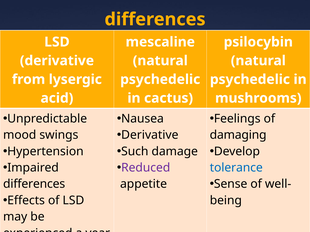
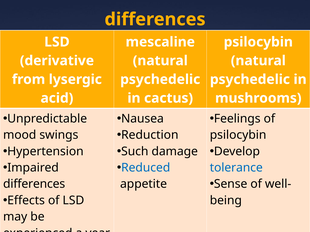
Derivative at (150, 135): Derivative -> Reduction
damaging at (238, 135): damaging -> psilocybin
Reduced colour: purple -> blue
